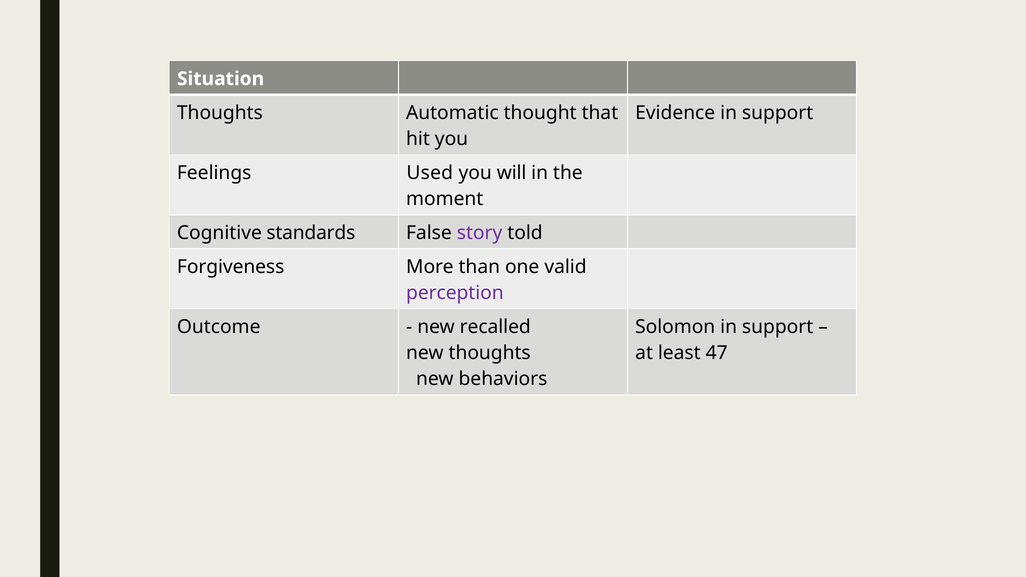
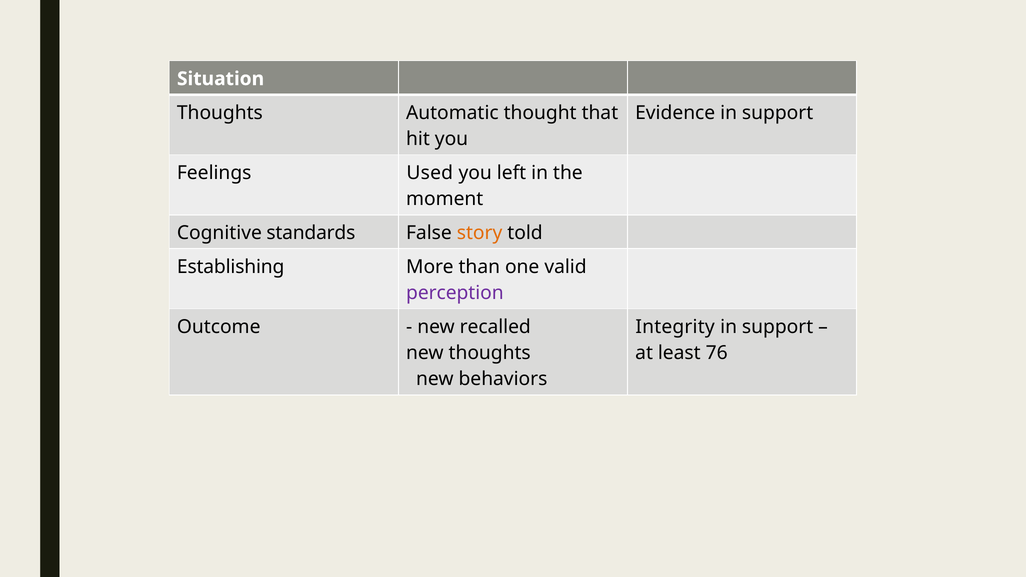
will: will -> left
story colour: purple -> orange
Forgiveness: Forgiveness -> Establishing
Solomon: Solomon -> Integrity
47: 47 -> 76
